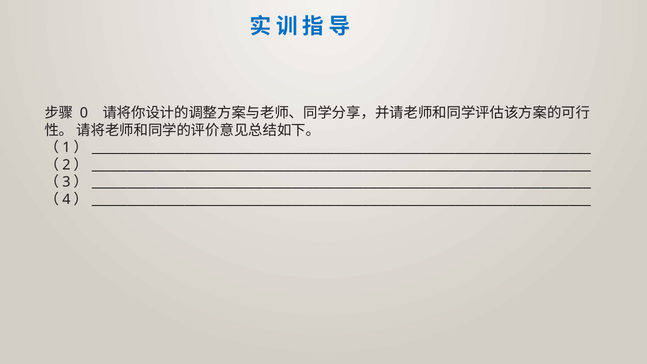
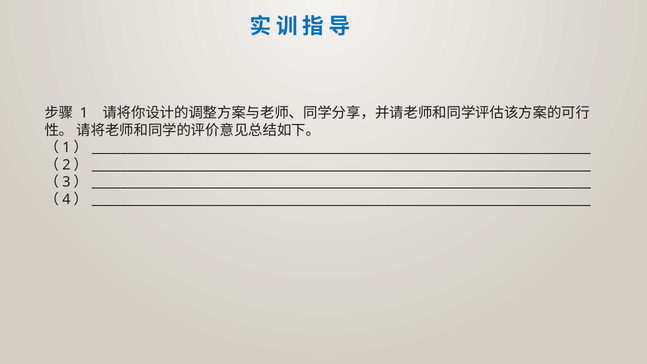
0: 0 -> 1
